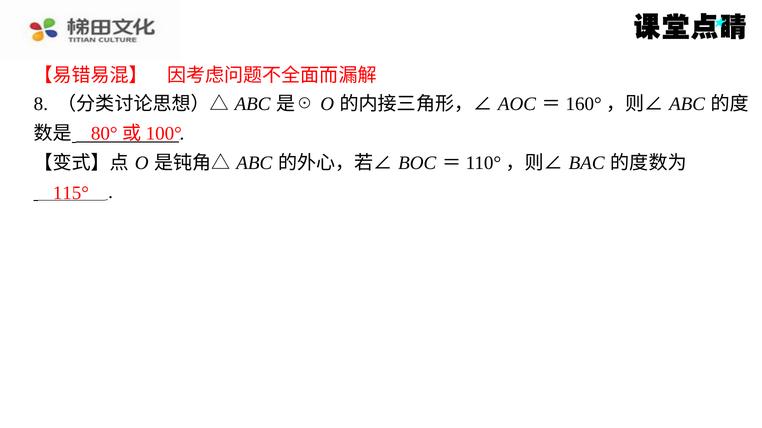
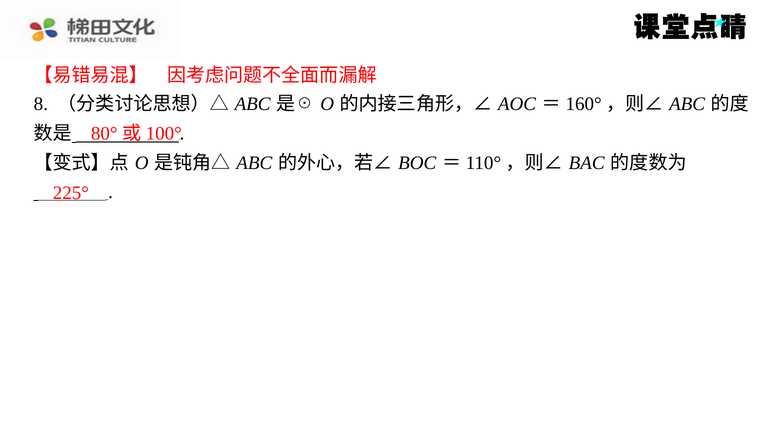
115°: 115° -> 225°
